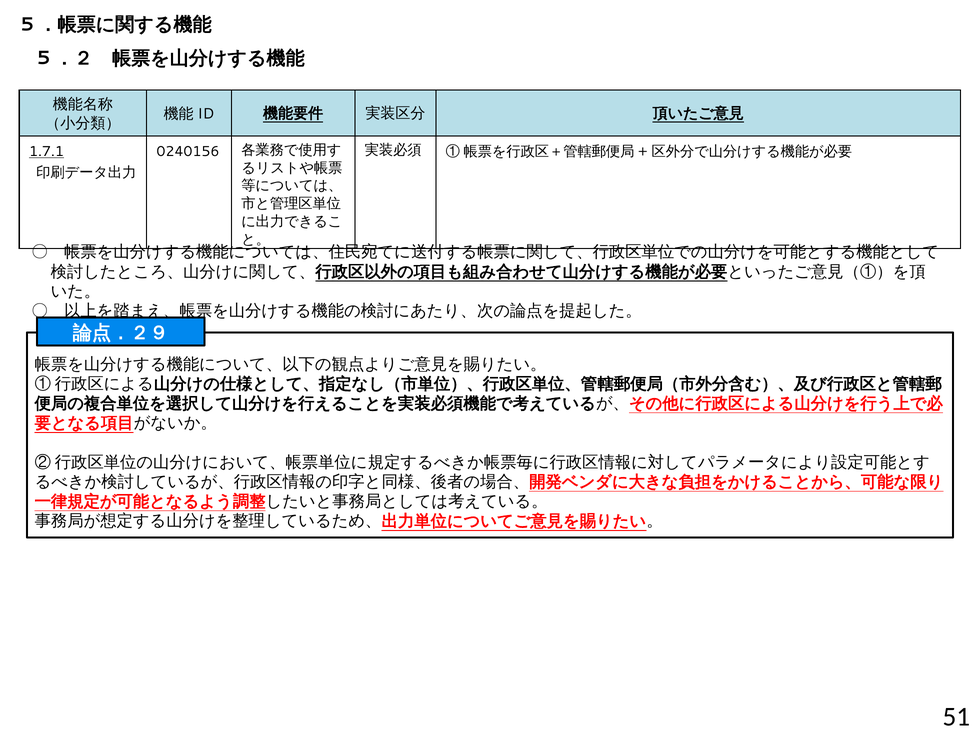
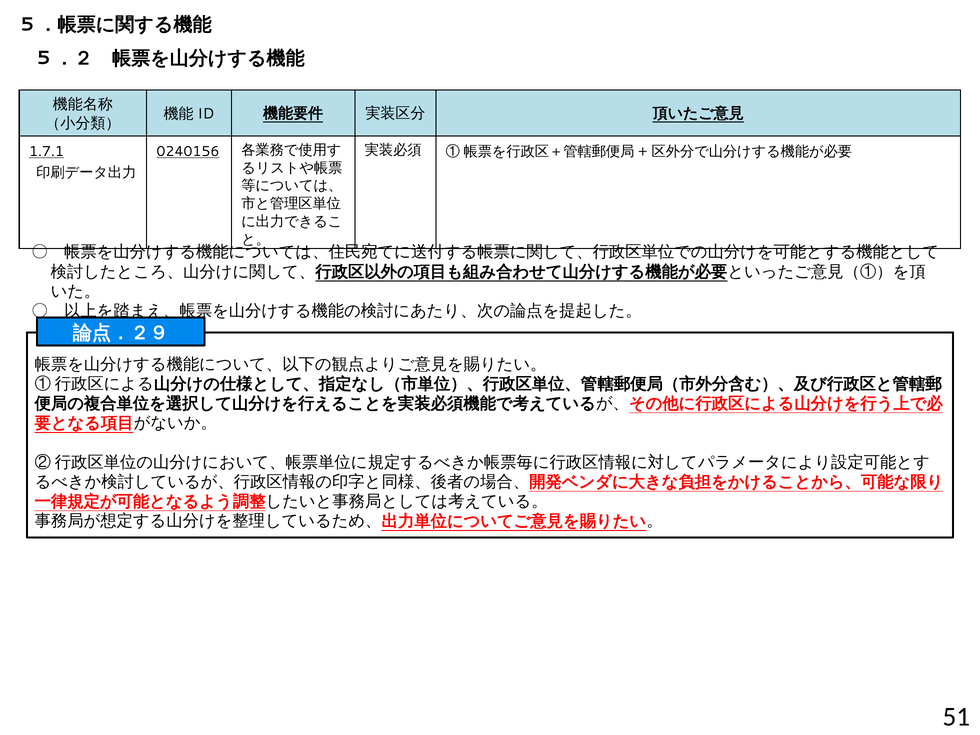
0240156 underline: none -> present
